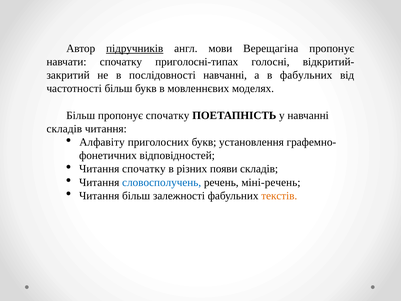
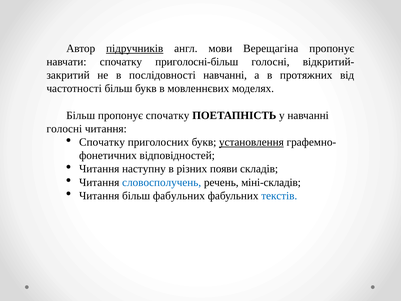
приголосні-типах: приголосні-типах -> приголосні-більш
в фабульних: фабульних -> протяжних
складів at (64, 129): складів -> голосні
Алфавіту at (102, 142): Алфавіту -> Спочатку
установлення underline: none -> present
Читання спочатку: спочатку -> наступну
міні-речень: міні-речень -> міні-складів
більш залежності: залежності -> фабульних
текстів colour: orange -> blue
